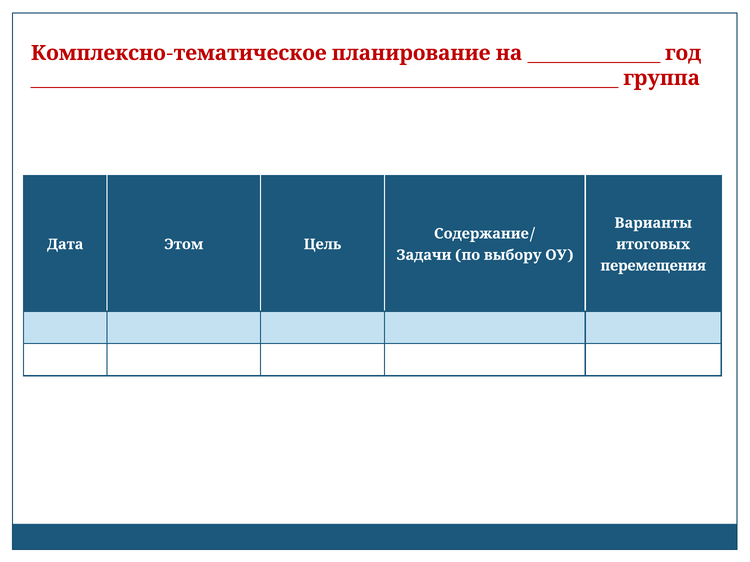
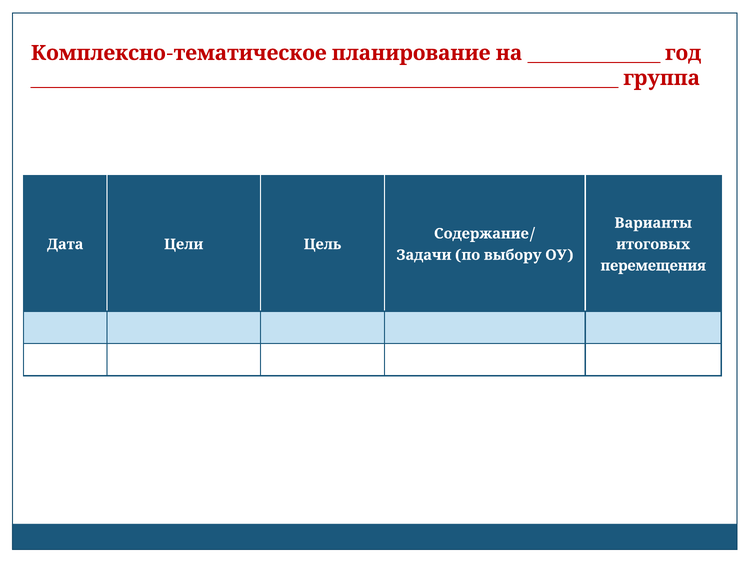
Этом: Этом -> Цели
